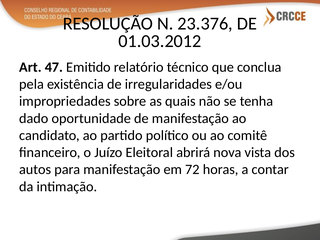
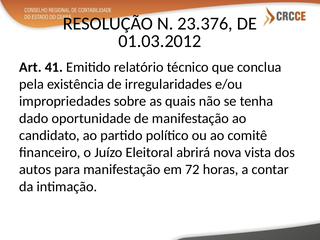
47: 47 -> 41
